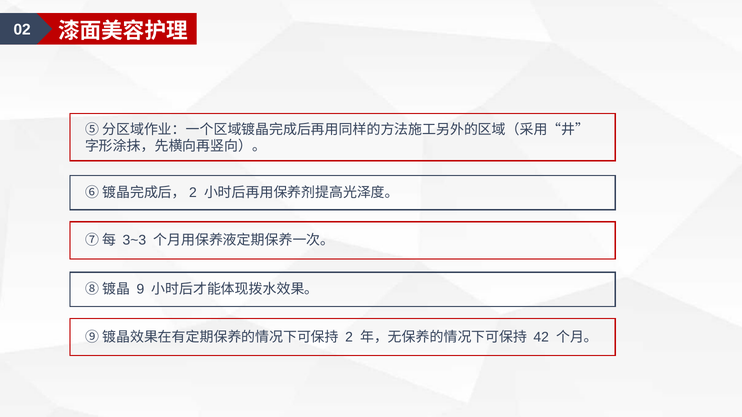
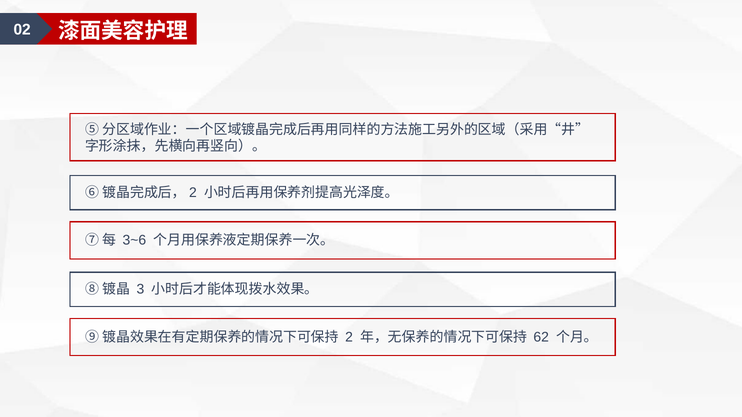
3~3: 3~3 -> 3~6
9: 9 -> 3
42: 42 -> 62
